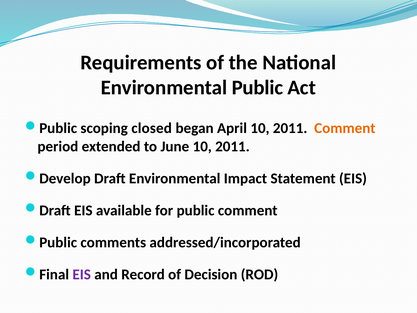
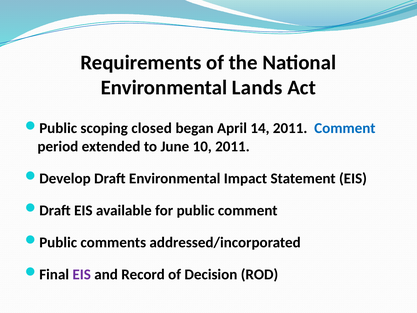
Environmental Public: Public -> Lands
April 10: 10 -> 14
Comment at (345, 128) colour: orange -> blue
